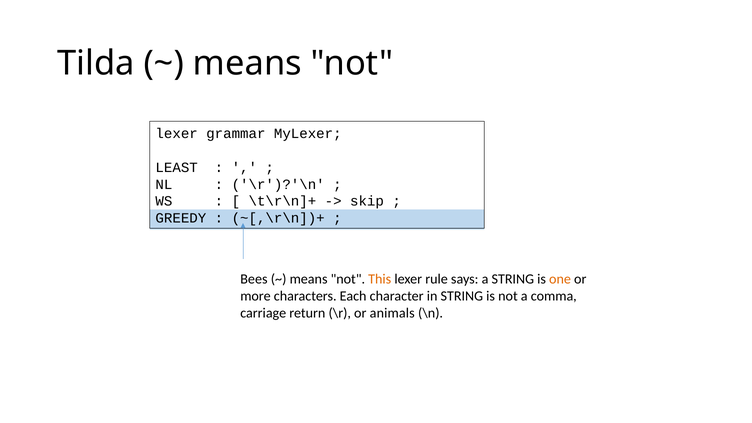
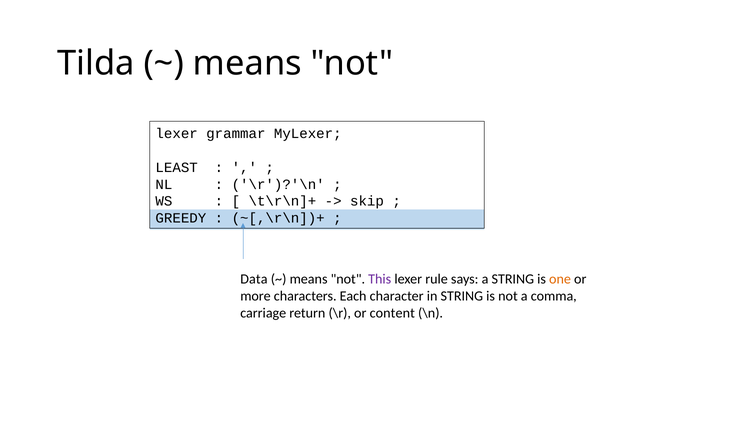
Bees: Bees -> Data
This colour: orange -> purple
animals: animals -> content
